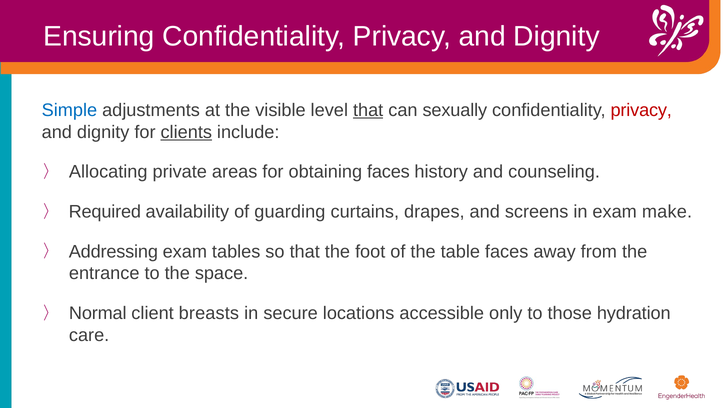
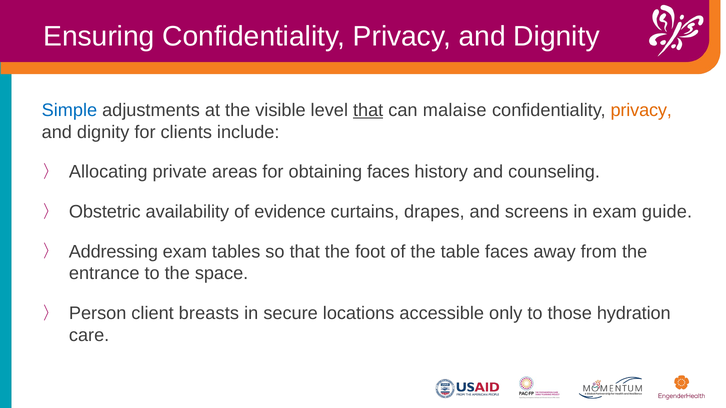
sexually: sexually -> malaise
privacy at (641, 110) colour: red -> orange
clients underline: present -> none
Required: Required -> Obstetric
guarding: guarding -> evidence
make: make -> guide
Normal: Normal -> Person
